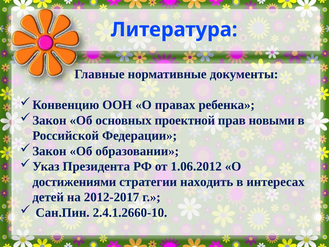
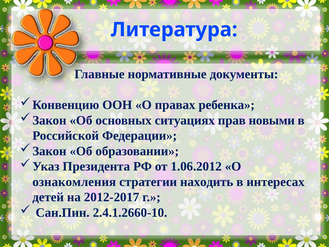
проектной: проектной -> ситуациях
достижениями: достижениями -> ознакомления
